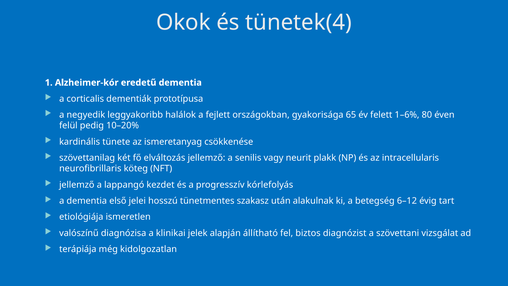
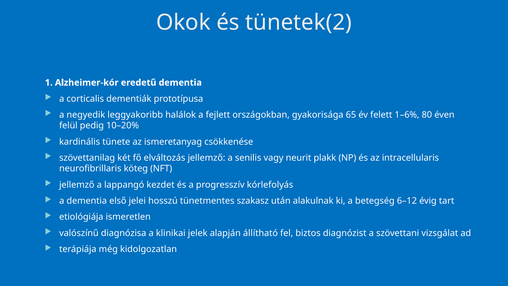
tünetek(4: tünetek(4 -> tünetek(2
